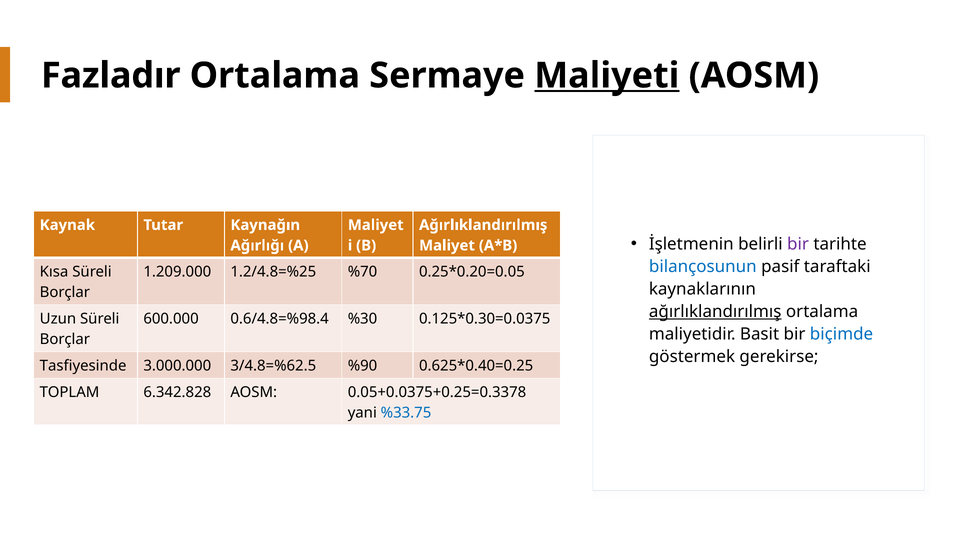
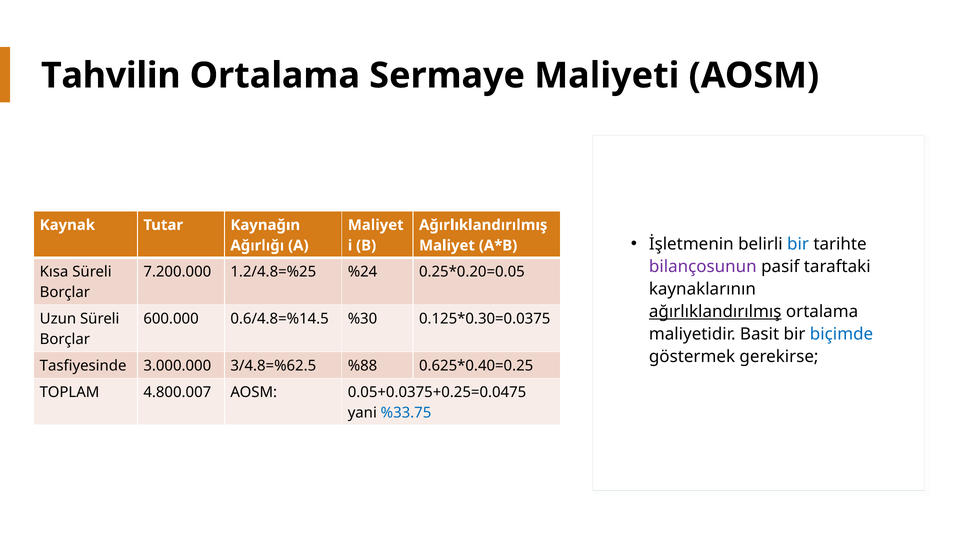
Fazladır: Fazladır -> Tahvilin
Maliyeti underline: present -> none
bir at (798, 244) colour: purple -> blue
bilançosunun colour: blue -> purple
1.209.000: 1.209.000 -> 7.200.000
%70: %70 -> %24
0.6/4.8=%98.4: 0.6/4.8=%98.4 -> 0.6/4.8=%14.5
%90: %90 -> %88
6.342.828: 6.342.828 -> 4.800.007
0.05+0.0375+0.25=0.3378: 0.05+0.0375+0.25=0.3378 -> 0.05+0.0375+0.25=0.0475
